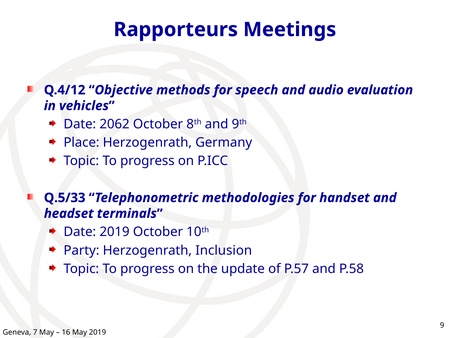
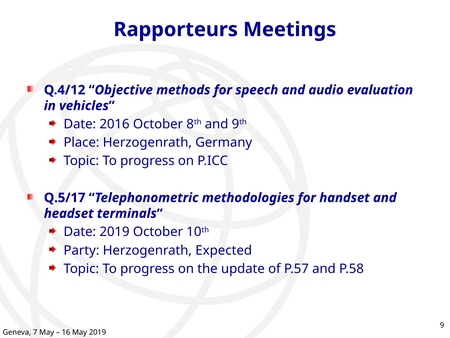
2062: 2062 -> 2016
Q.5/33: Q.5/33 -> Q.5/17
Inclusion: Inclusion -> Expected
